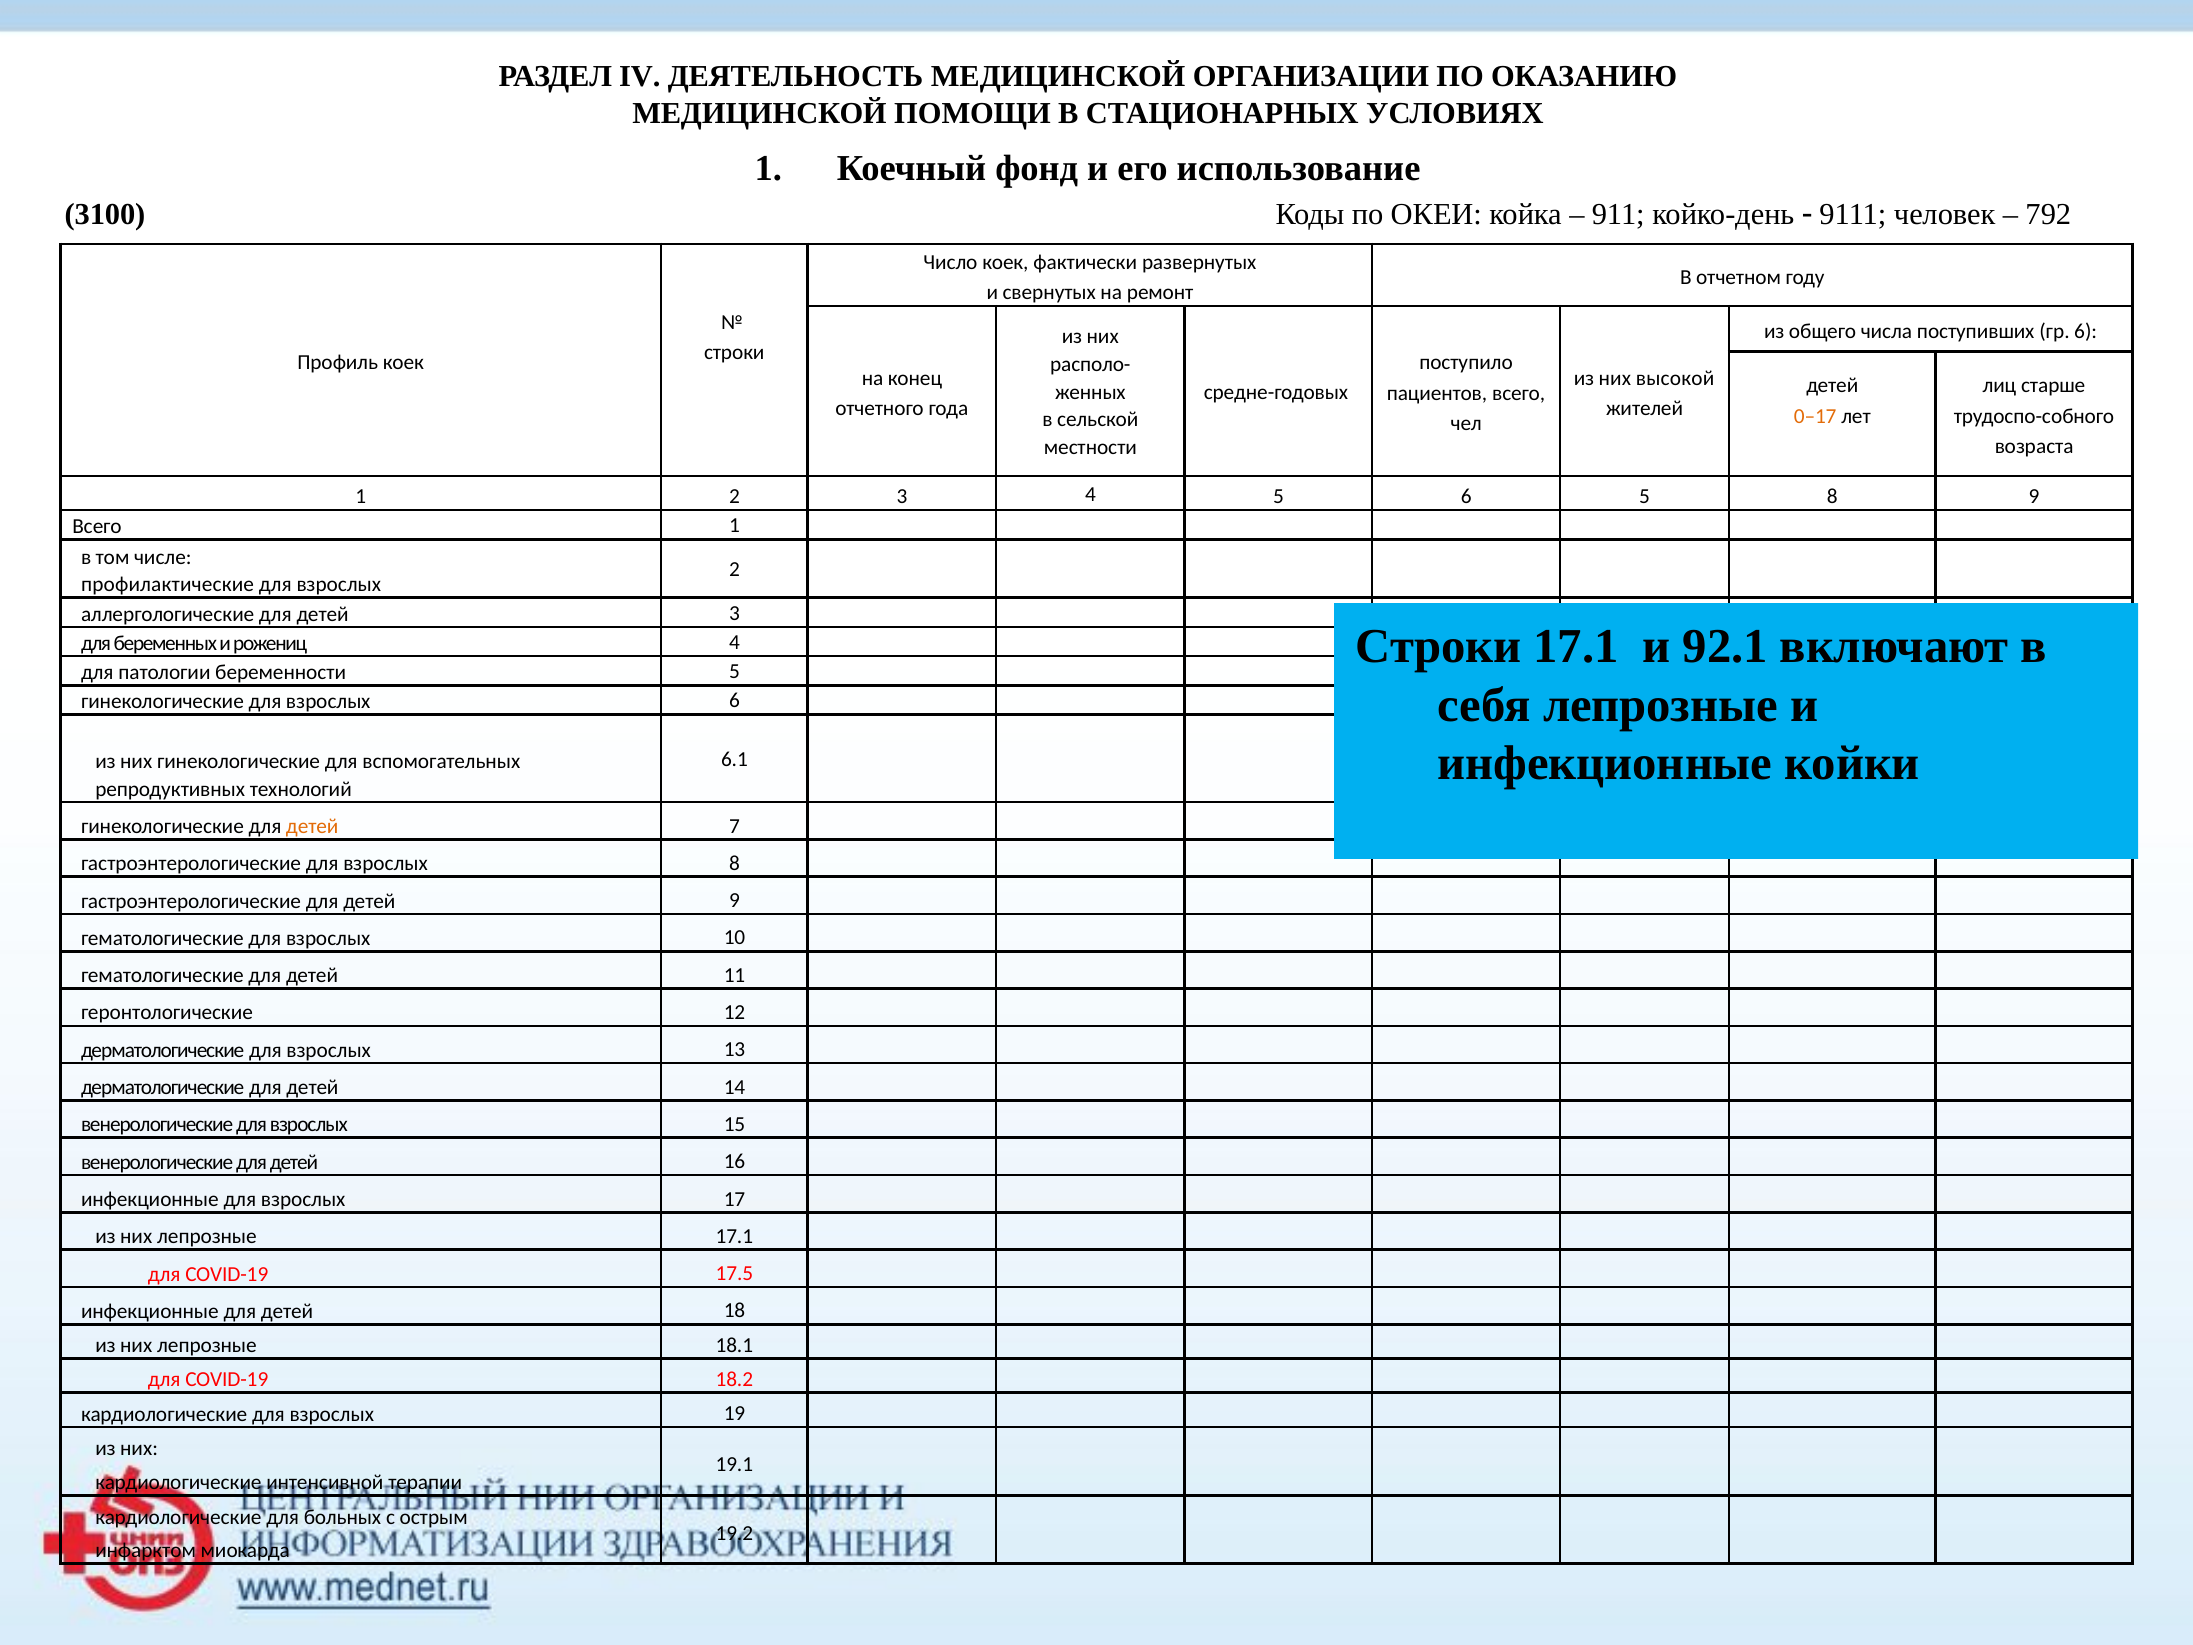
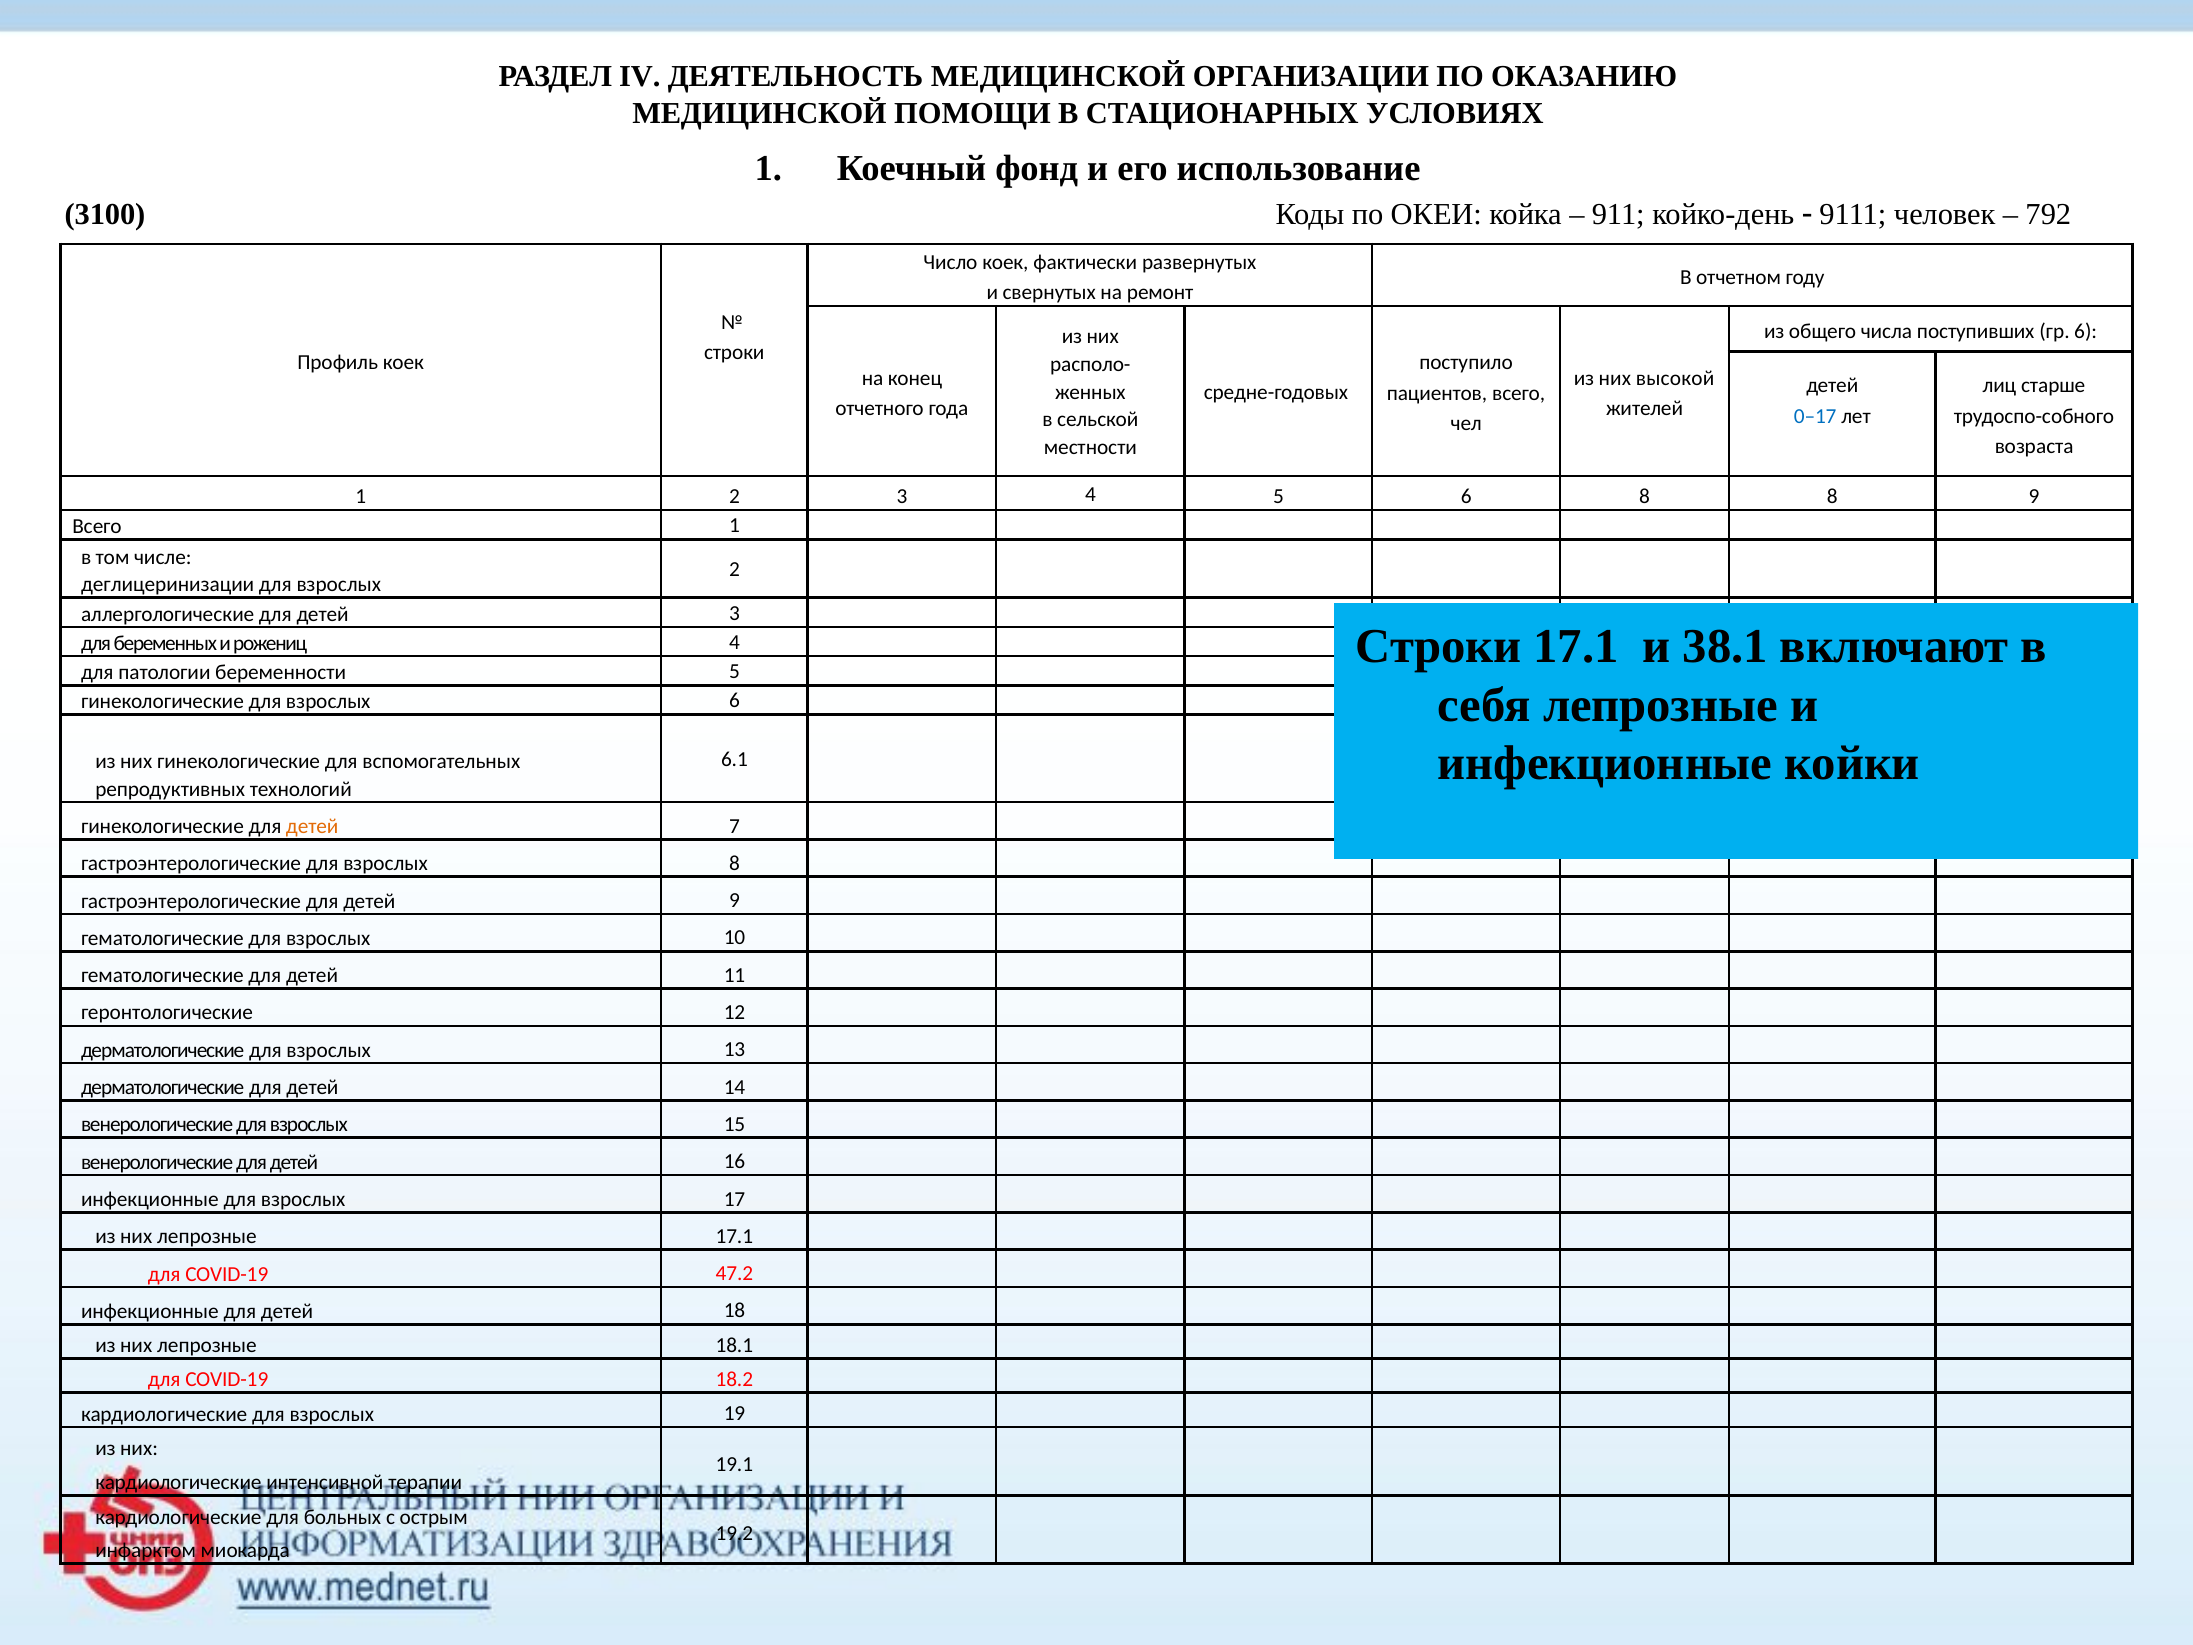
0–17 colour: orange -> blue
6 5: 5 -> 8
профилактические: профилактические -> деглицеринизации
92.1: 92.1 -> 38.1
17.5: 17.5 -> 47.2
